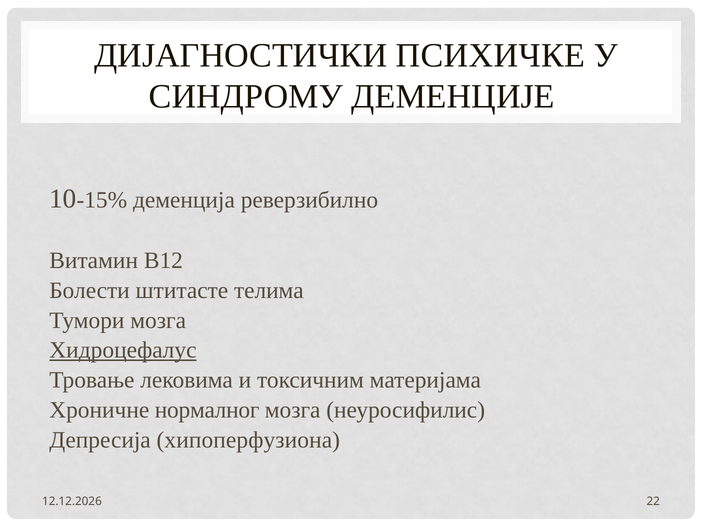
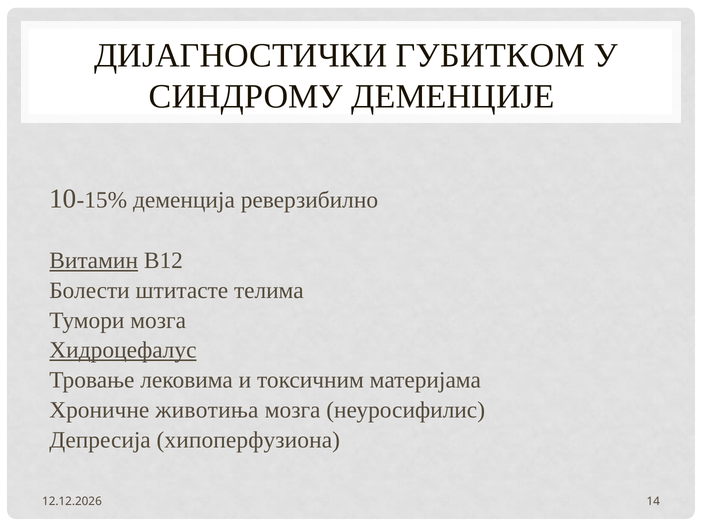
ПСИХИЧКЕ: ПСИХИЧКЕ -> ГУБИТКОМ
Витамин underline: none -> present
нормалног: нормалног -> животиња
22: 22 -> 14
